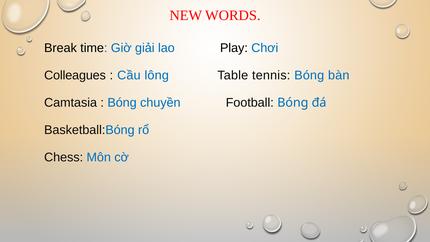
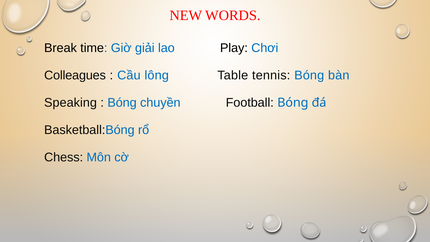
Camtasia: Camtasia -> Speaking
